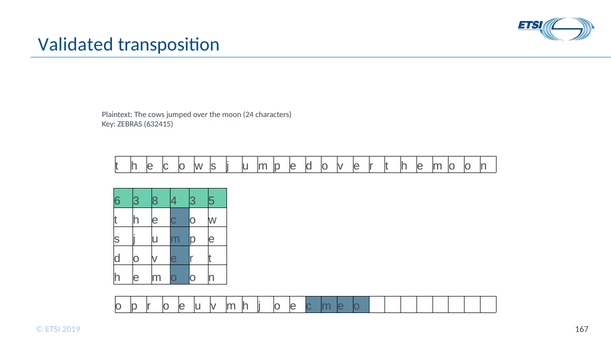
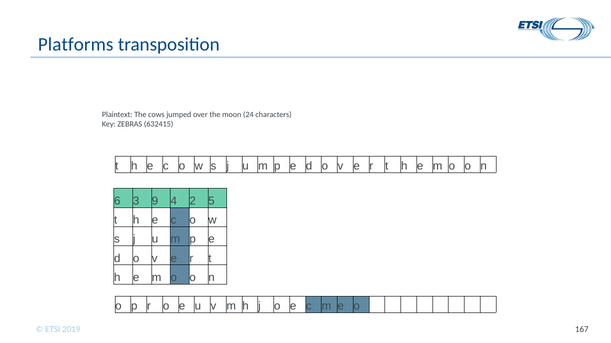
Validated: Validated -> Platforms
8: 8 -> 9
4 3: 3 -> 2
